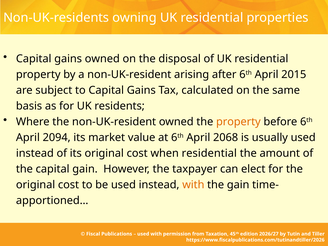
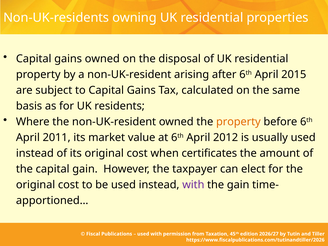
2094: 2094 -> 2011
2068: 2068 -> 2012
when residential: residential -> certificates
with at (193, 185) colour: orange -> purple
